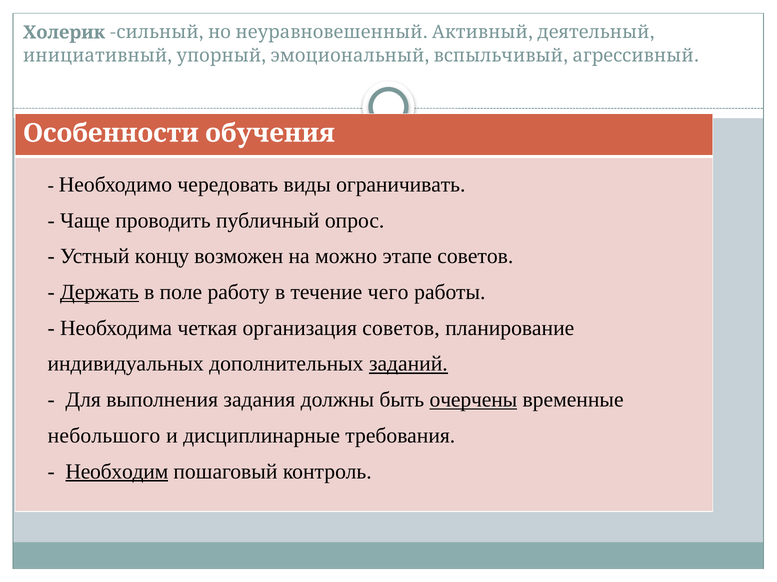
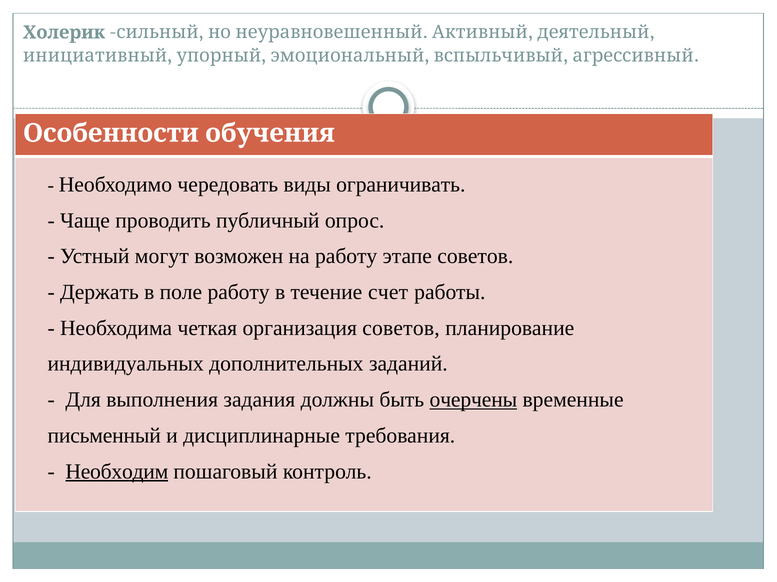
концу: концу -> могут
на можно: можно -> работу
Держать underline: present -> none
чего: чего -> счет
заданий underline: present -> none
небольшого: небольшого -> письменный
